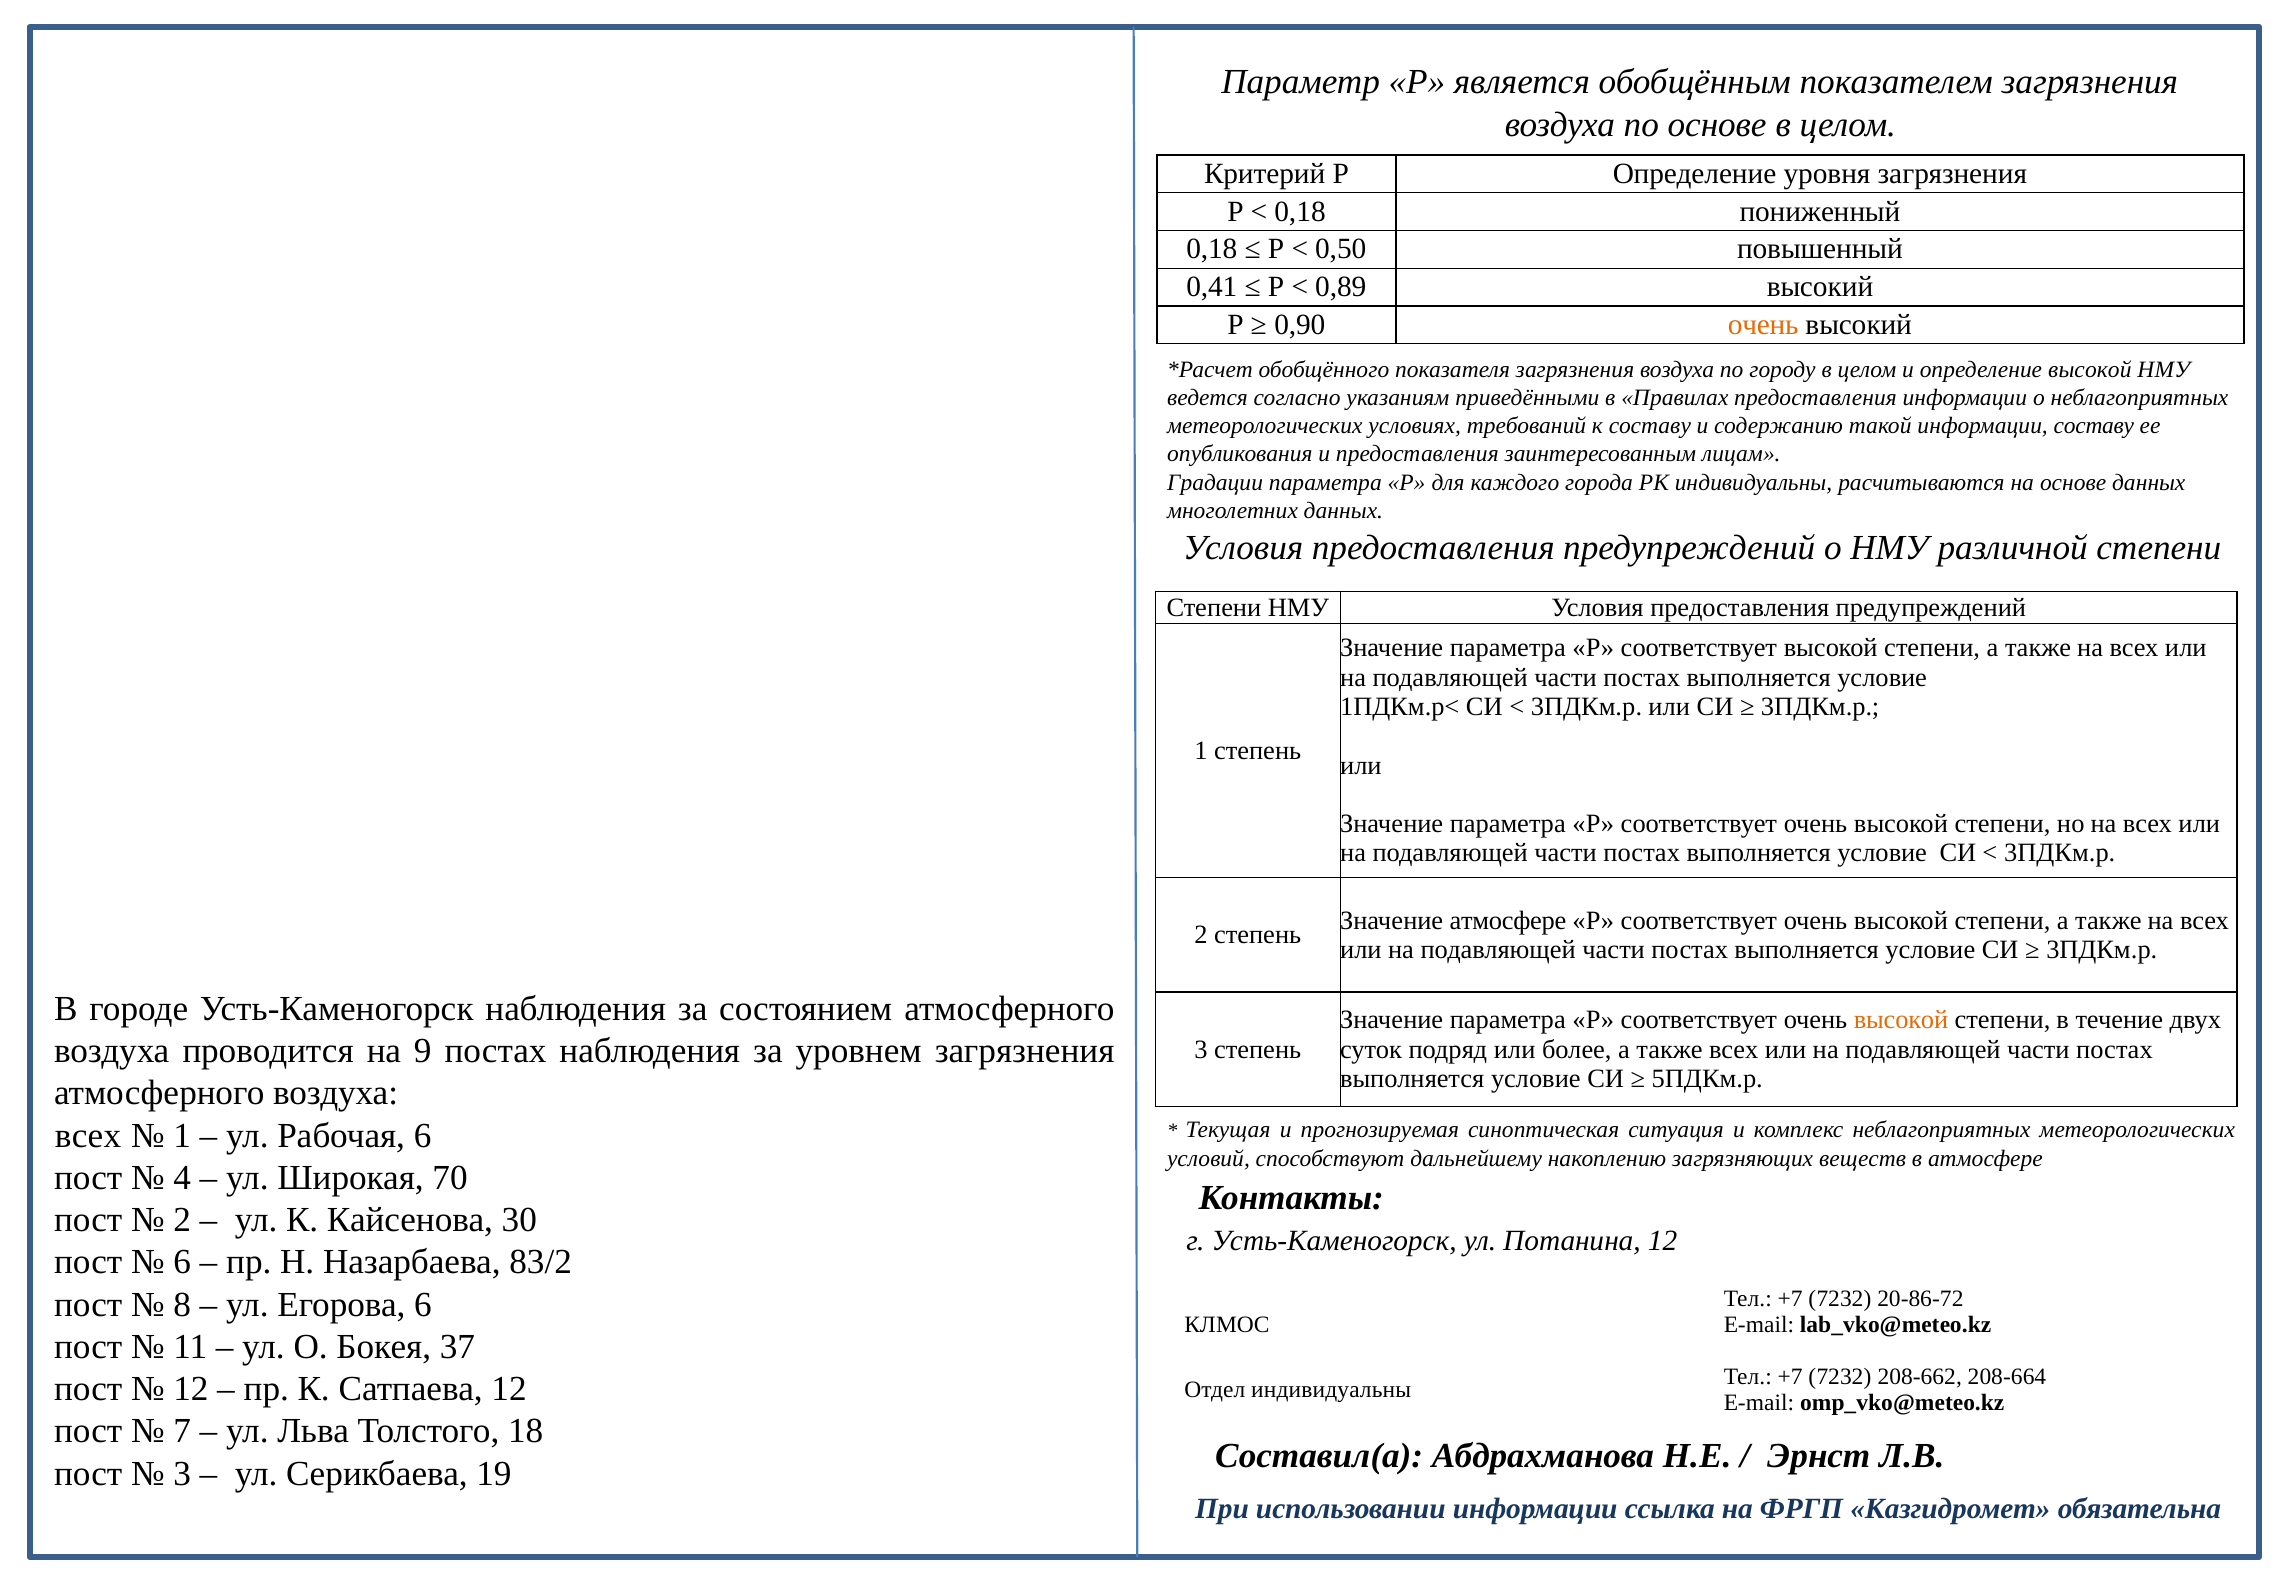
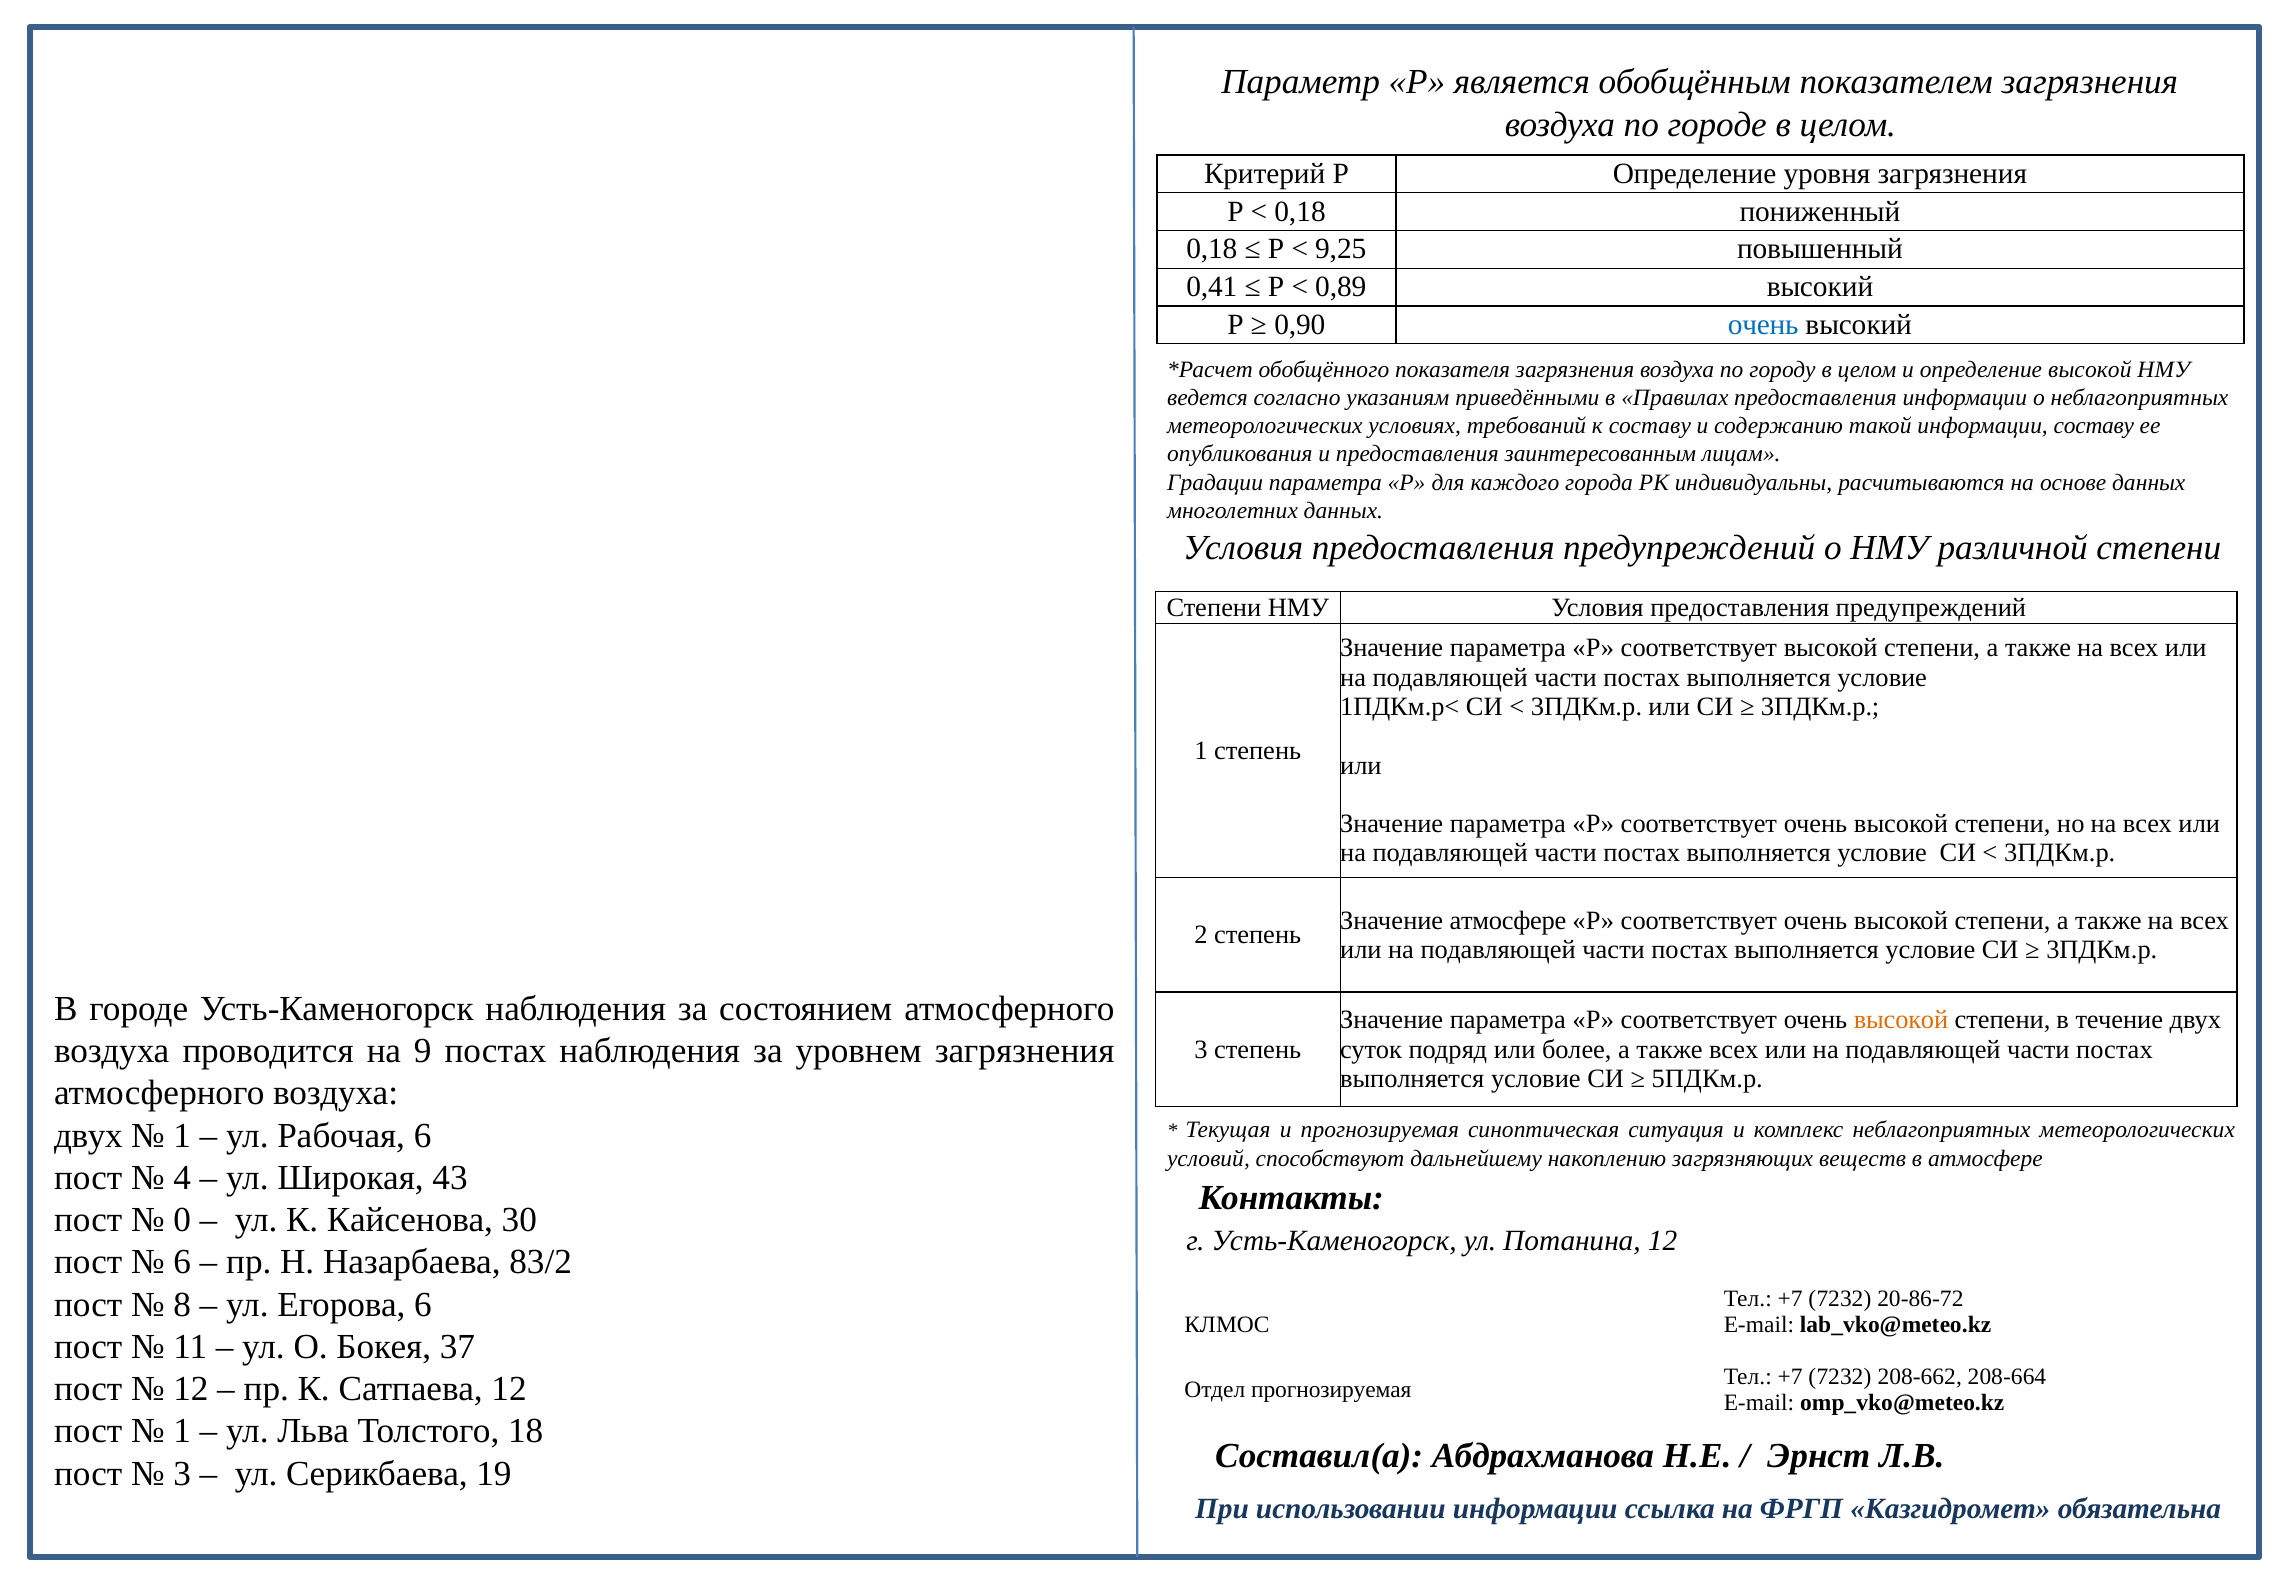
по основе: основе -> городе
0,50: 0,50 -> 9,25
очень at (1763, 325) colour: orange -> blue
всех at (88, 1136): всех -> двух
70: 70 -> 43
2 at (182, 1221): 2 -> 0
Отдел индивидуальны: индивидуальны -> прогнозируемая
7 at (182, 1432): 7 -> 1
